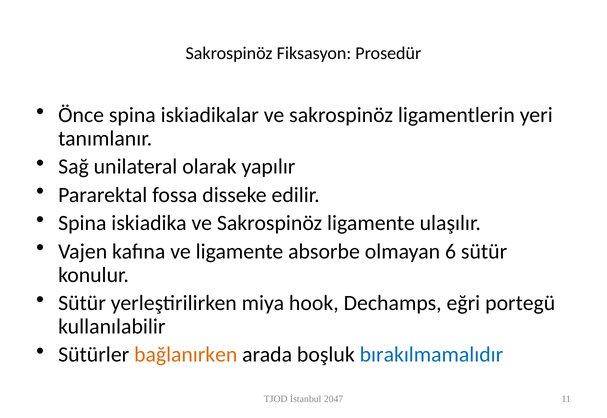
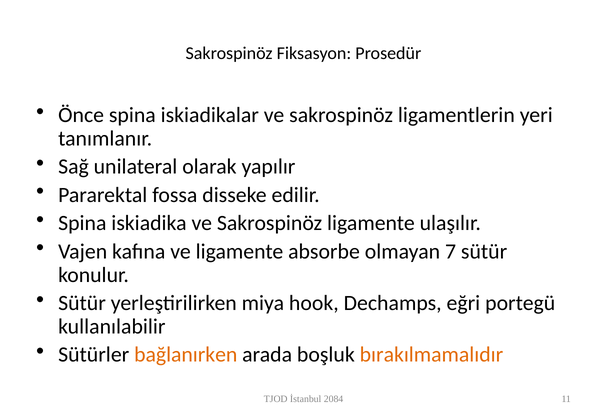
6: 6 -> 7
bırakılmamalıdır colour: blue -> orange
2047: 2047 -> 2084
